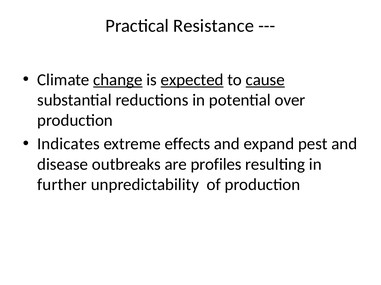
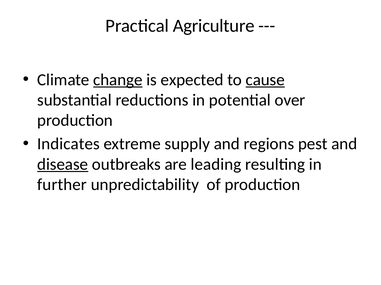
Resistance: Resistance -> Agriculture
expected underline: present -> none
effects: effects -> supply
expand: expand -> regions
disease underline: none -> present
profiles: profiles -> leading
